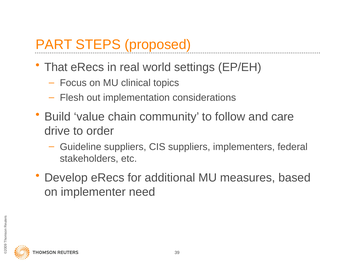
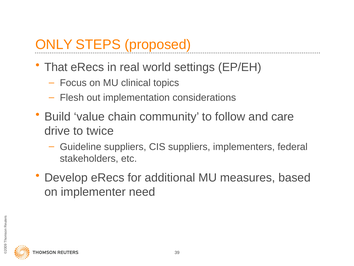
PART: PART -> ONLY
order: order -> twice
